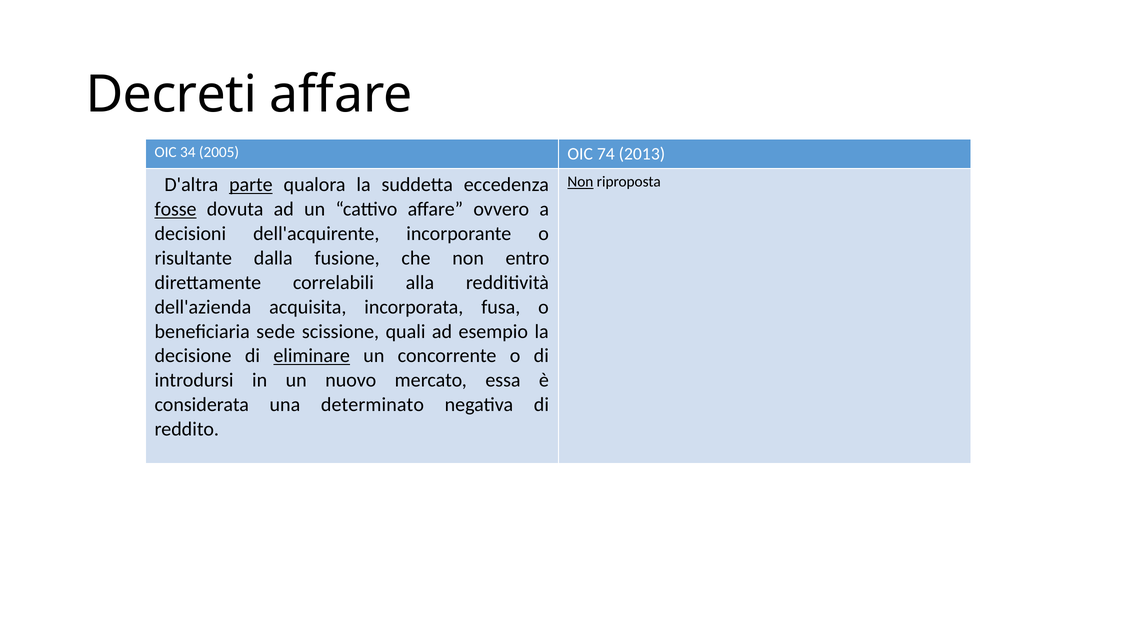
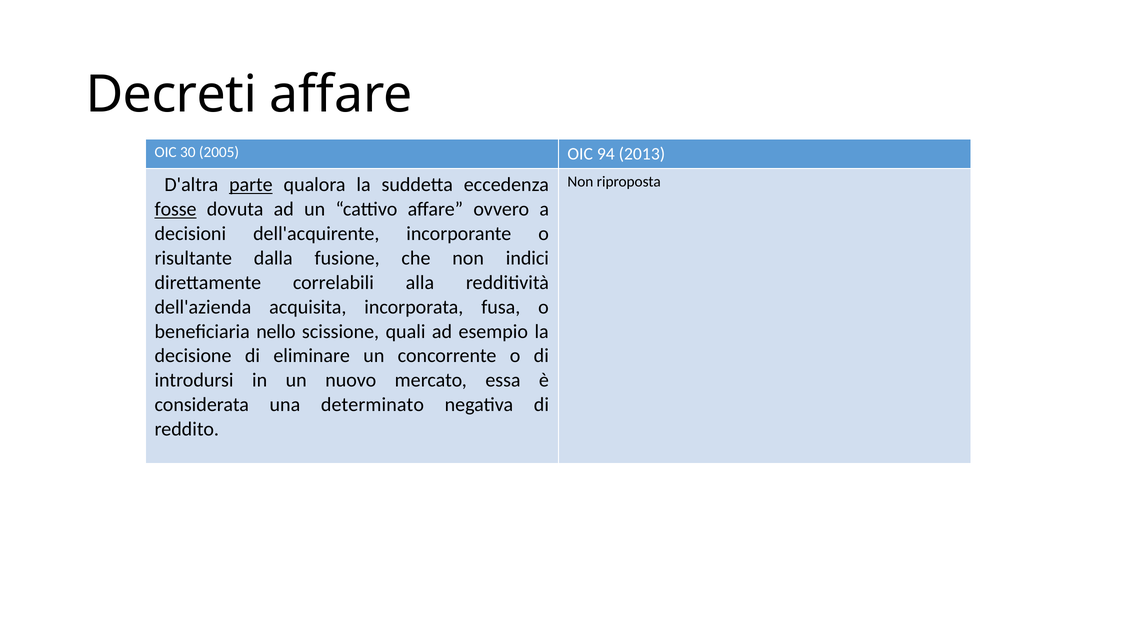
34: 34 -> 30
74: 74 -> 94
Non at (580, 182) underline: present -> none
entro: entro -> indici
sede: sede -> nello
eliminare underline: present -> none
